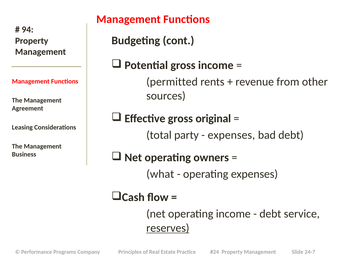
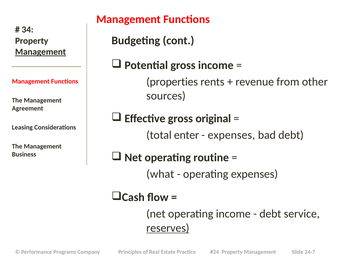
94: 94 -> 34
Management at (41, 52) underline: none -> present
permitted: permitted -> properties
party: party -> enter
owners: owners -> routine
